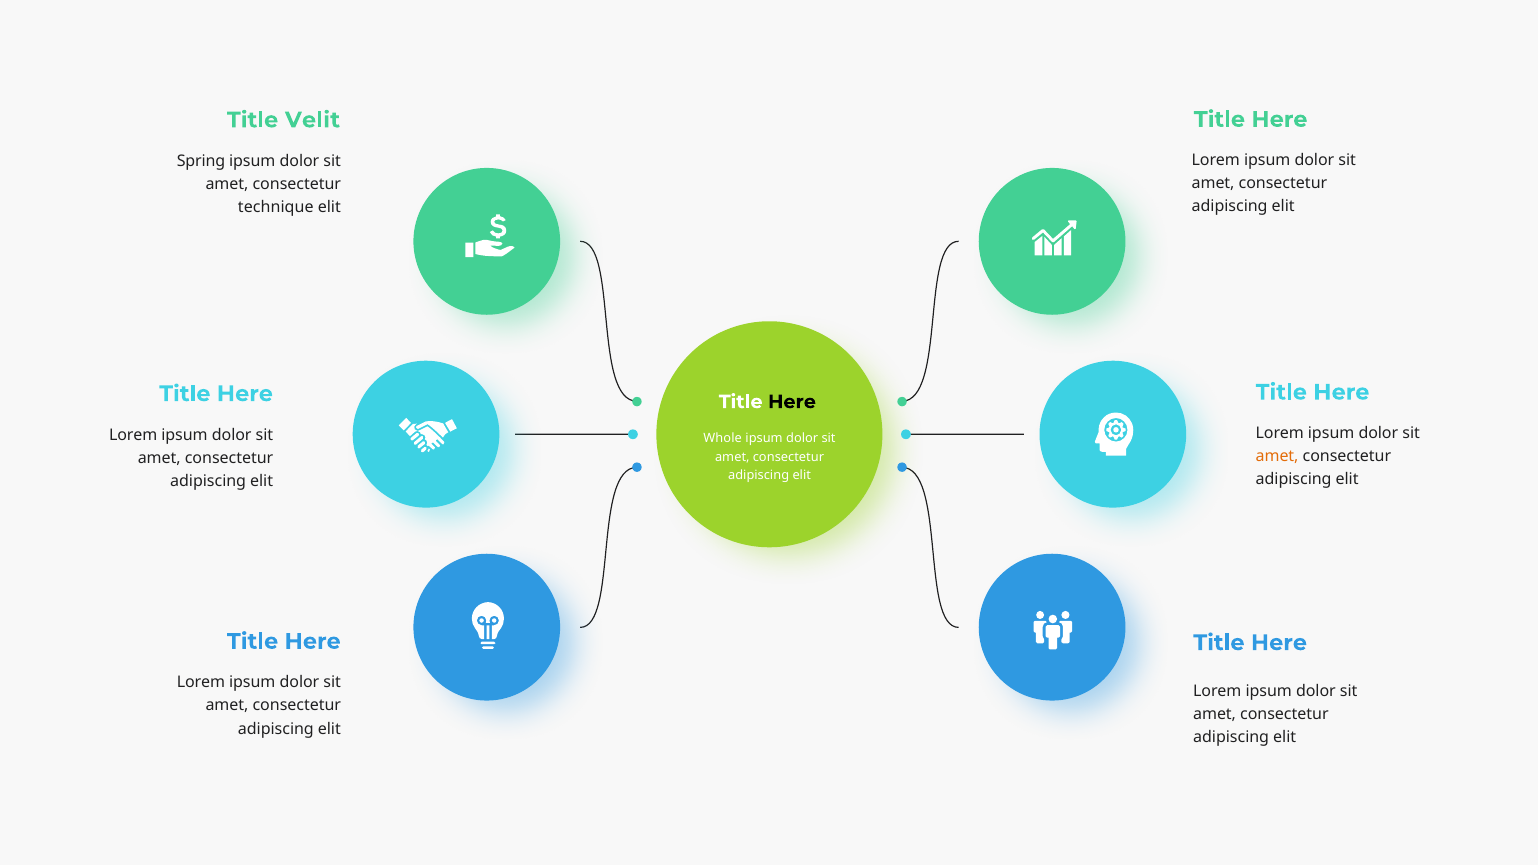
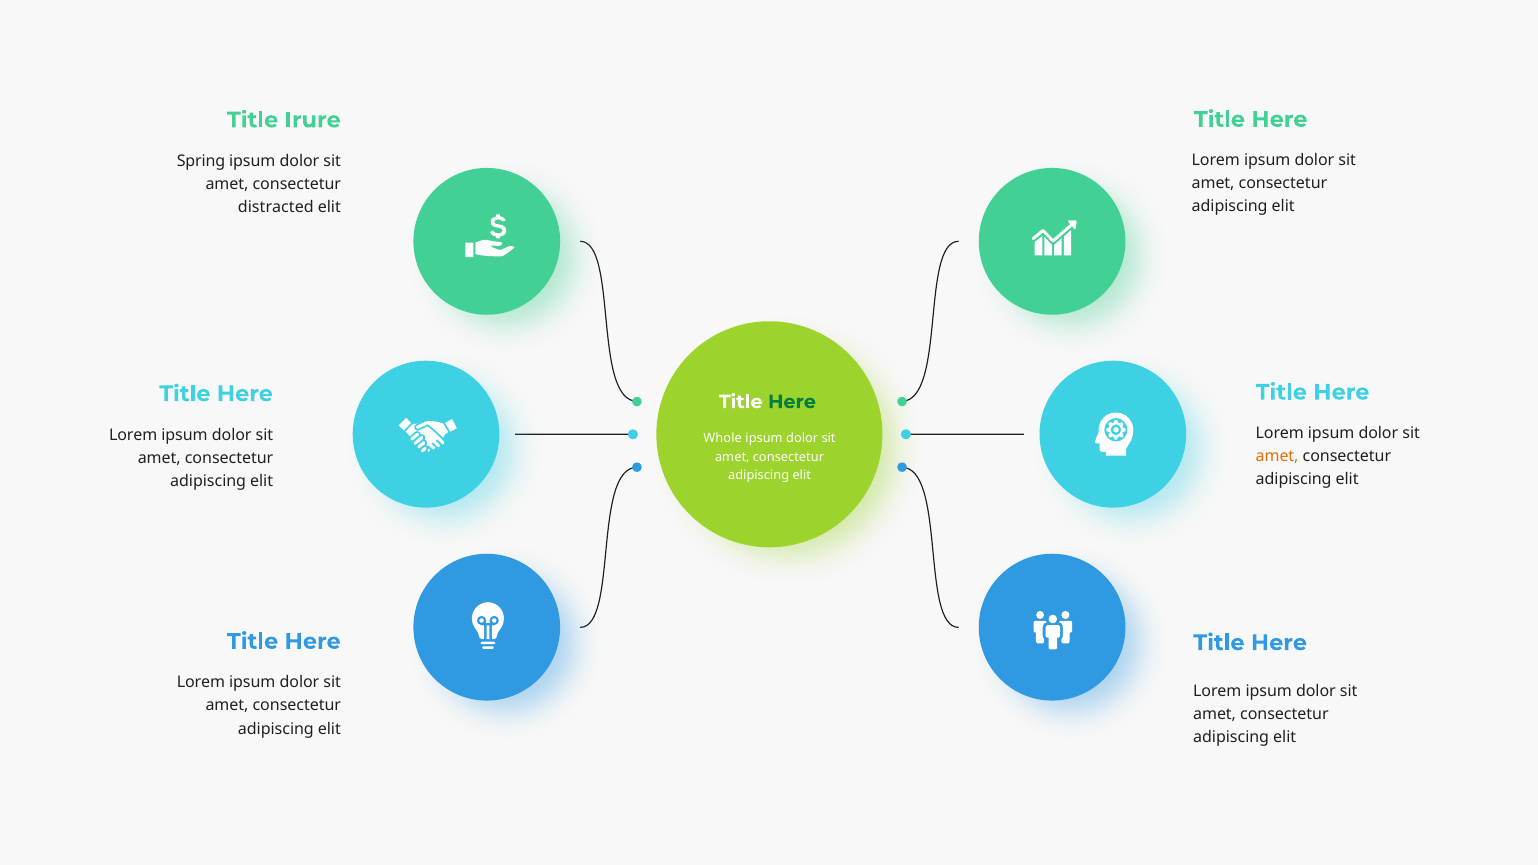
Velit: Velit -> Irure
technique: technique -> distracted
Here at (792, 402) colour: black -> green
